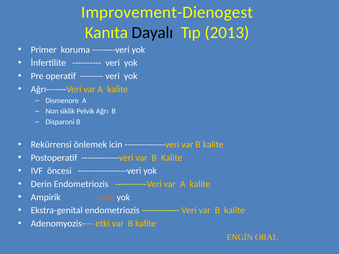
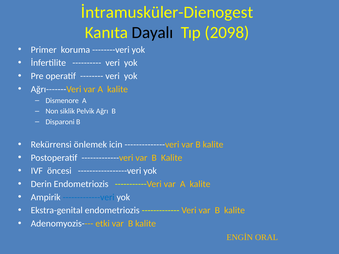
Improvement-Dienogest: Improvement-Dienogest -> İntramusküler-Dienogest
2013: 2013 -> 2098
-------------veri at (89, 197) colour: orange -> blue
